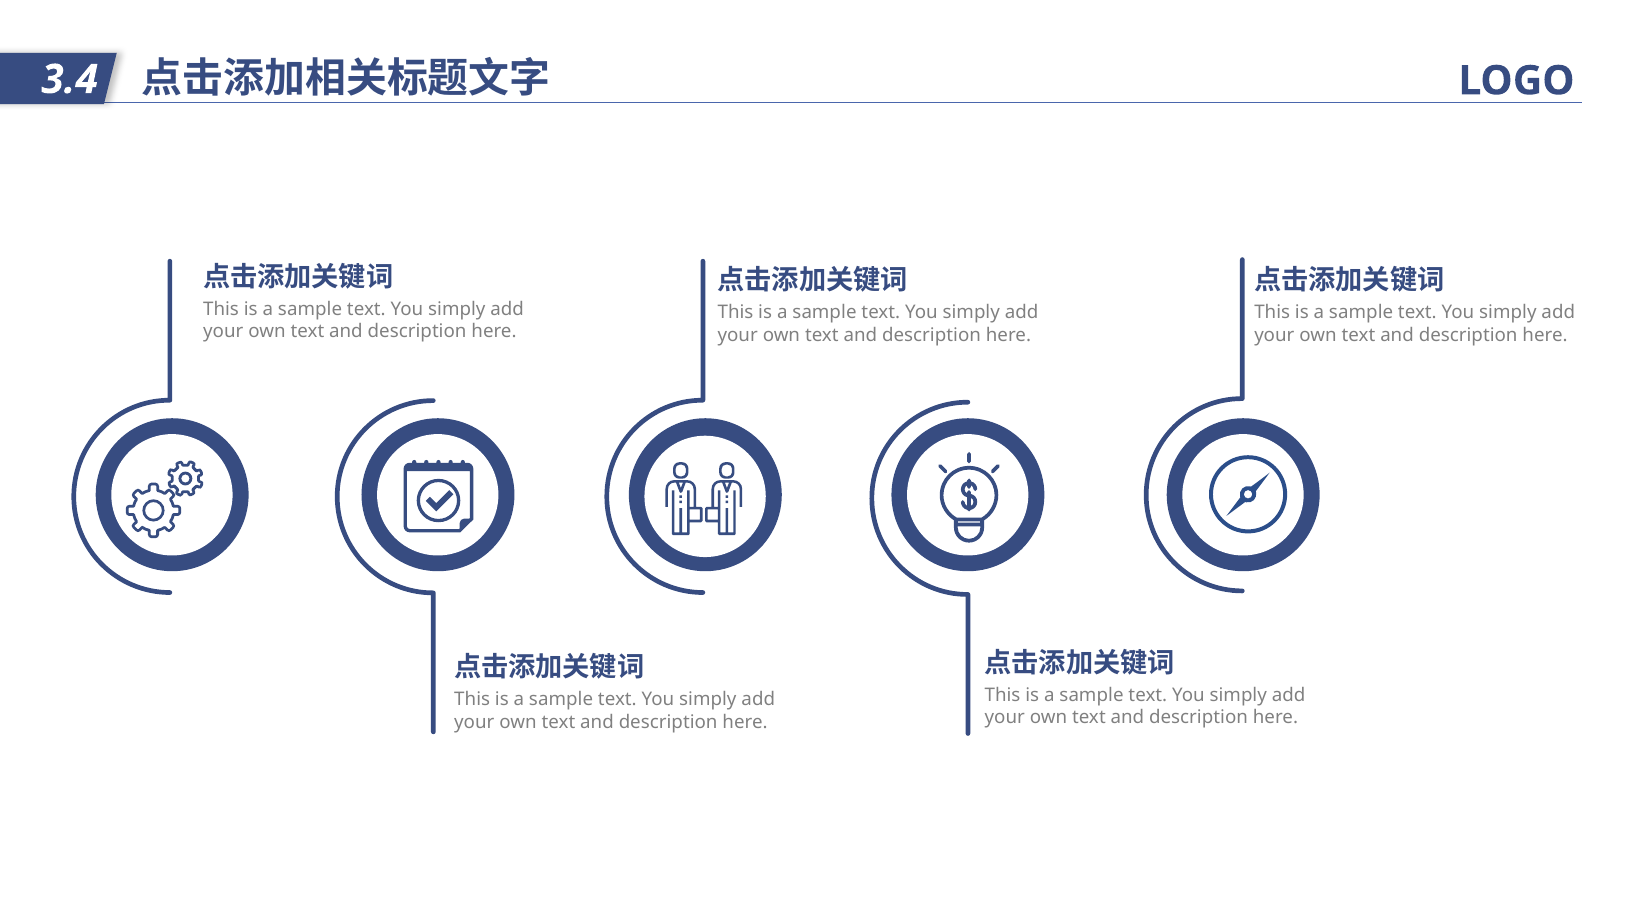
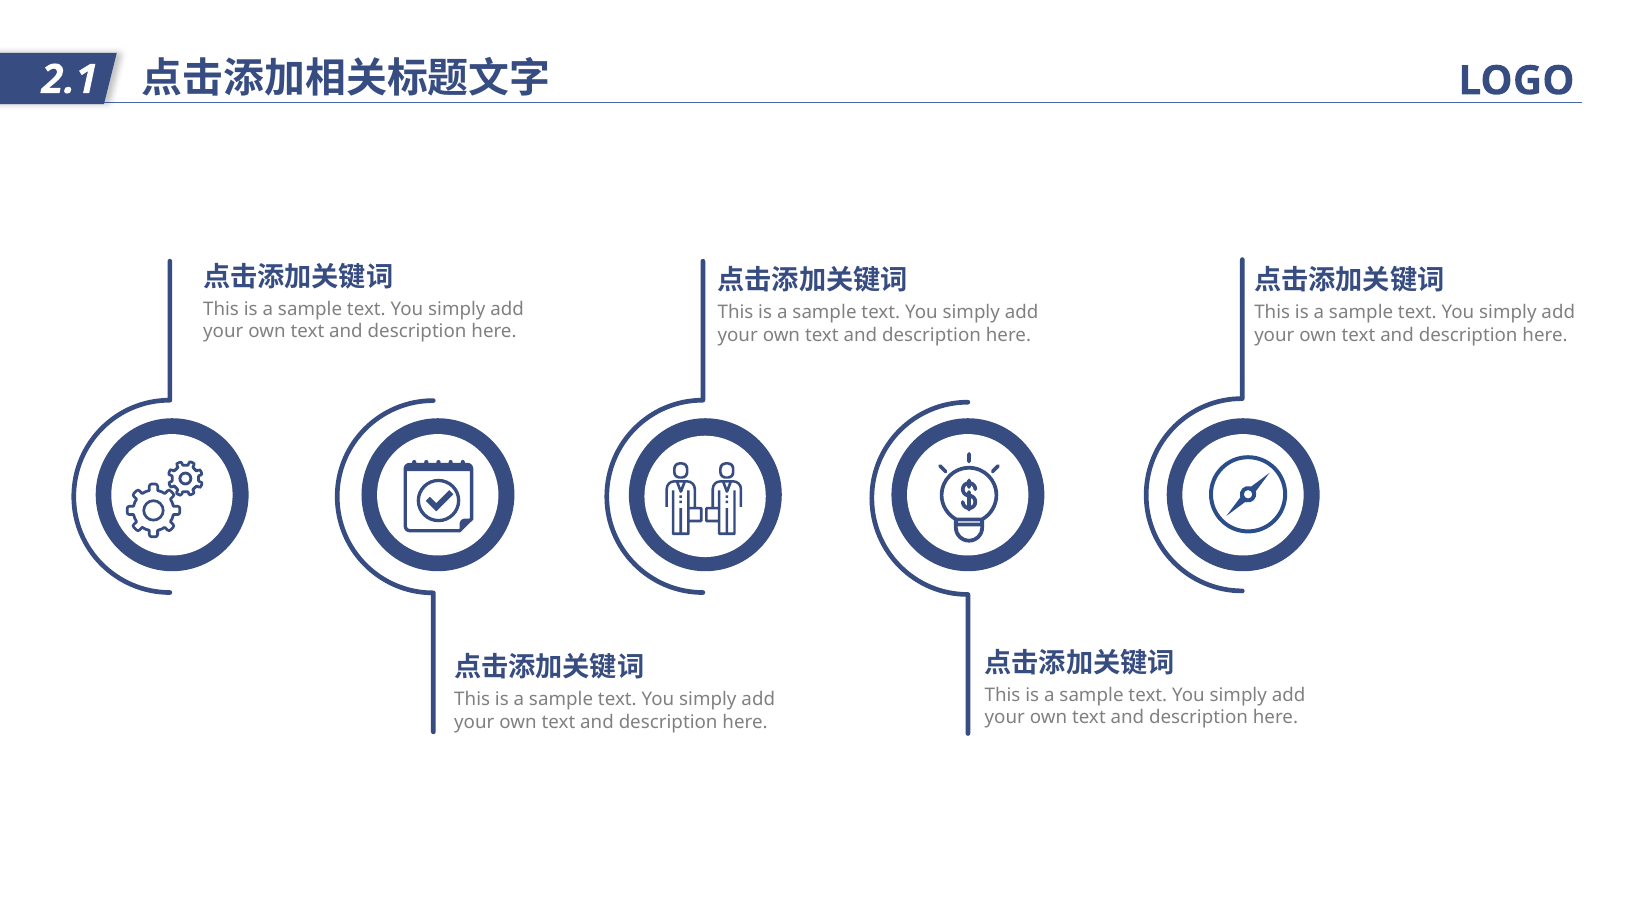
3.4: 3.4 -> 2.1
